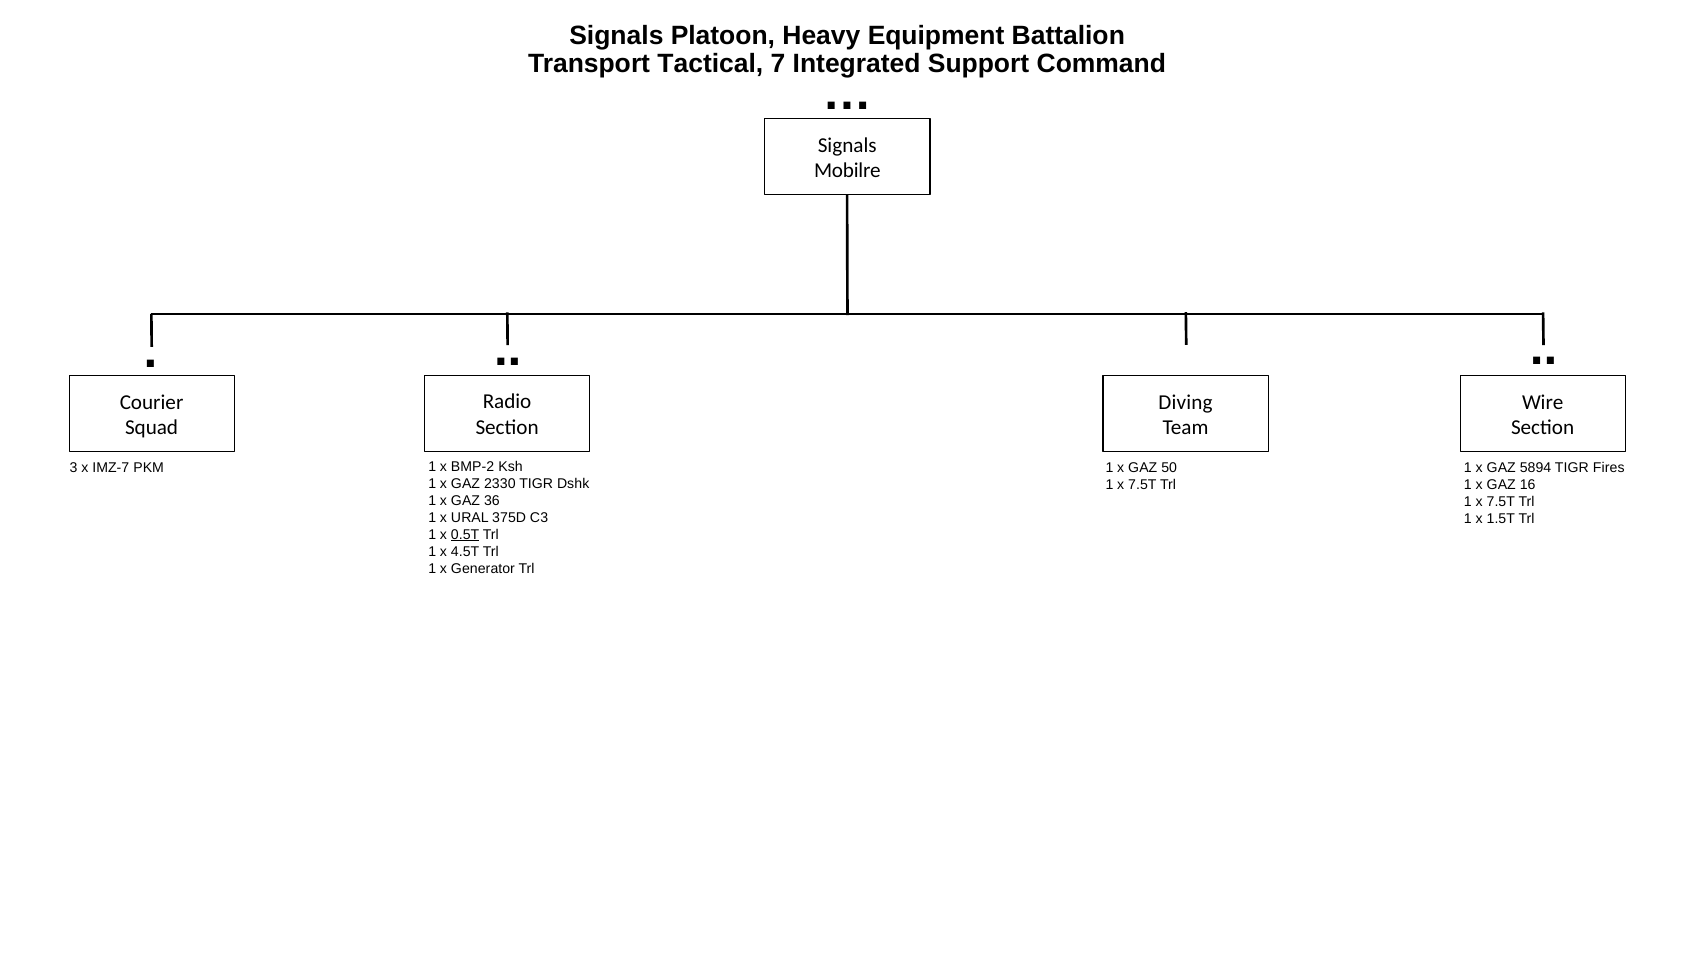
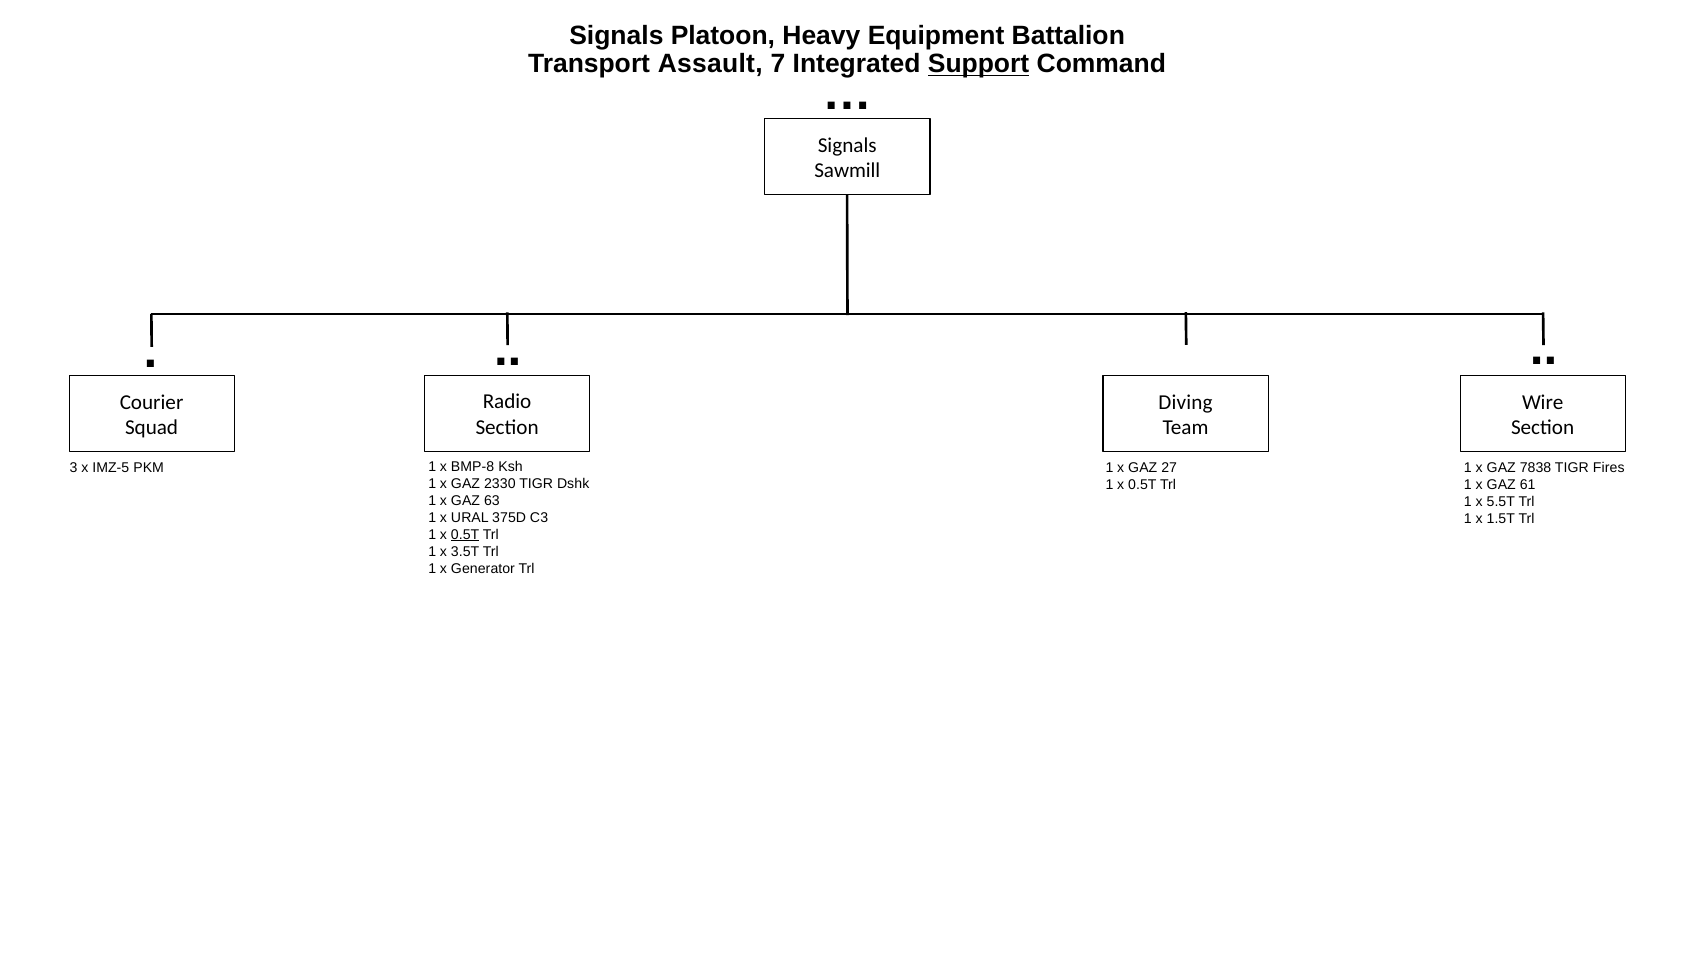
Tactical: Tactical -> Assault
Support underline: none -> present
Mobilre: Mobilre -> Sawmill
BMP-2: BMP-2 -> BMP-8
IMZ-7: IMZ-7 -> IMZ-5
50: 50 -> 27
5894: 5894 -> 7838
7.5T at (1142, 485): 7.5T -> 0.5T
16: 16 -> 61
36: 36 -> 63
7.5T at (1501, 502): 7.5T -> 5.5T
4.5T: 4.5T -> 3.5T
